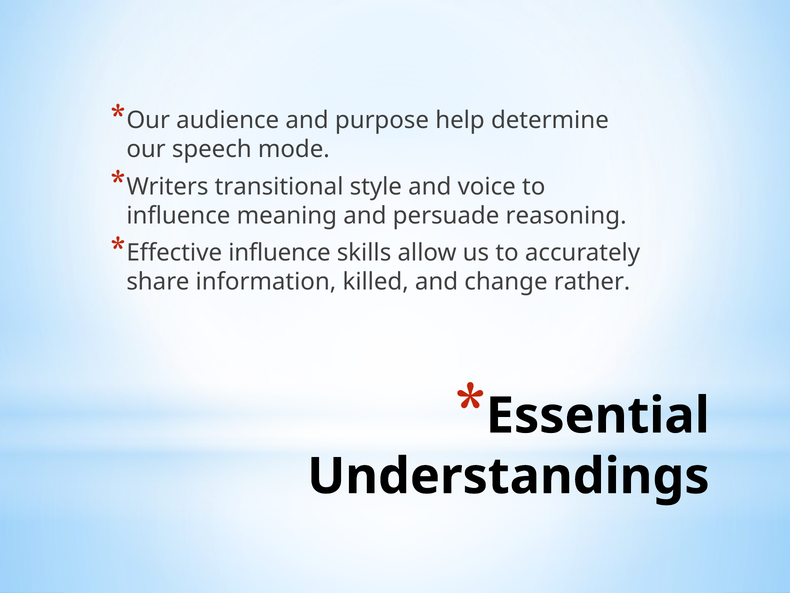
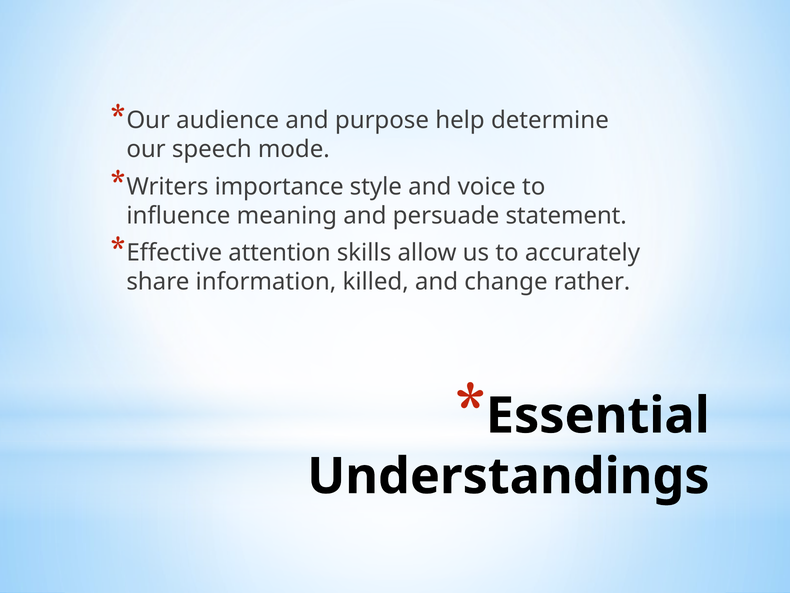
transitional: transitional -> importance
reasoning: reasoning -> statement
Effective influence: influence -> attention
